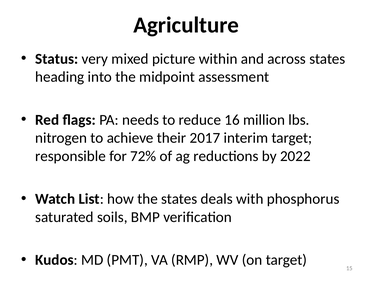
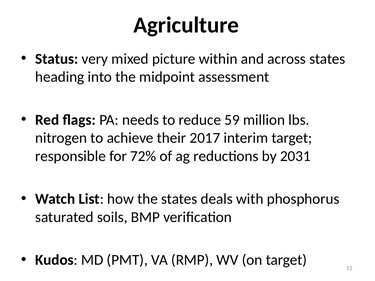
16: 16 -> 59
2022: 2022 -> 2031
